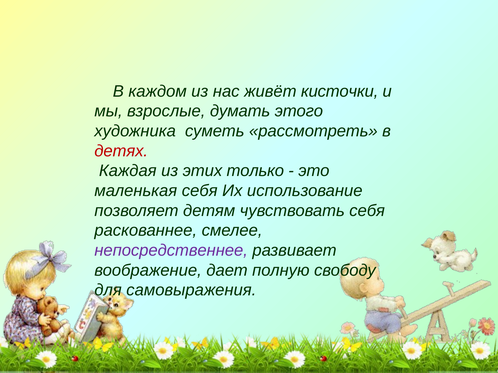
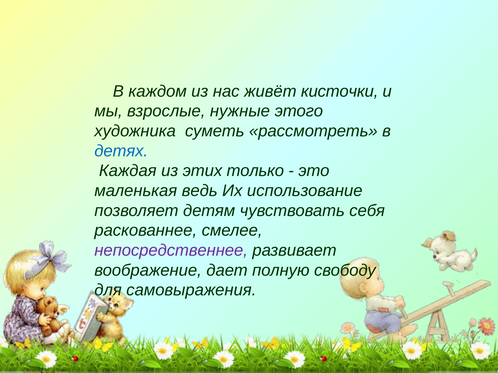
думать: думать -> нужные
детях colour: red -> blue
маленькая себя: себя -> ведь
